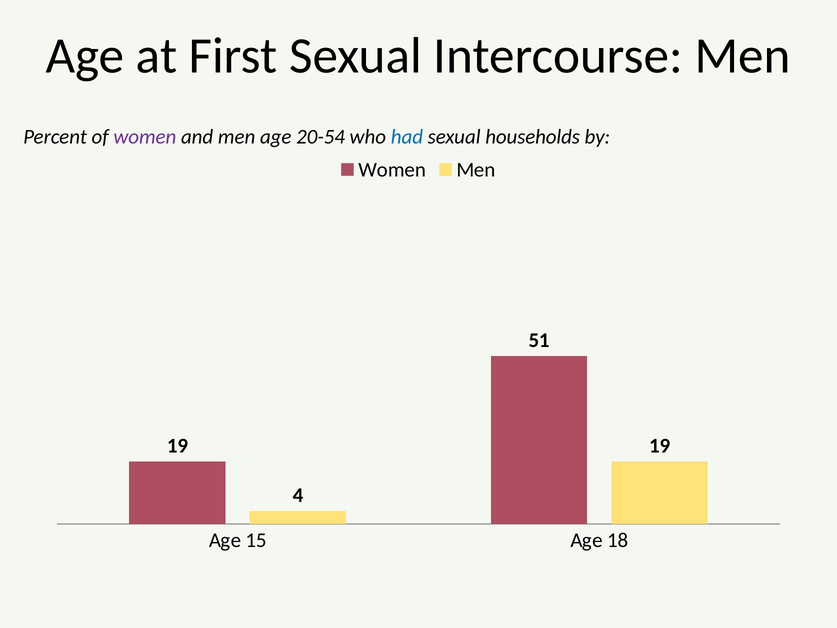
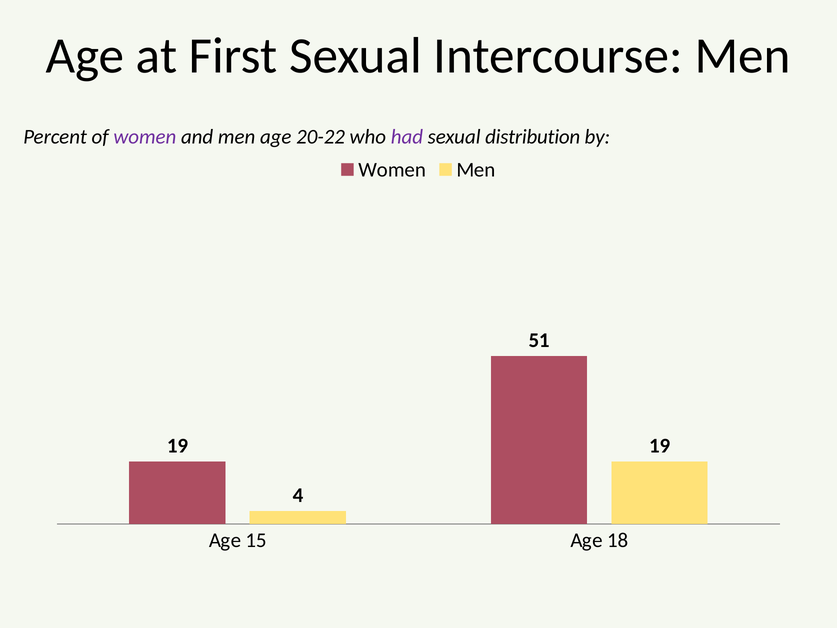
20-54: 20-54 -> 20-22
had colour: blue -> purple
households: households -> distribution
